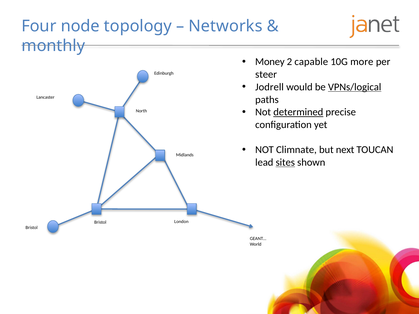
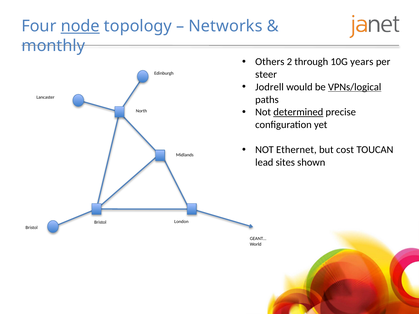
node underline: none -> present
Money: Money -> Others
capable: capable -> through
more: more -> years
Climnate: Climnate -> Ethernet
next: next -> cost
sites underline: present -> none
